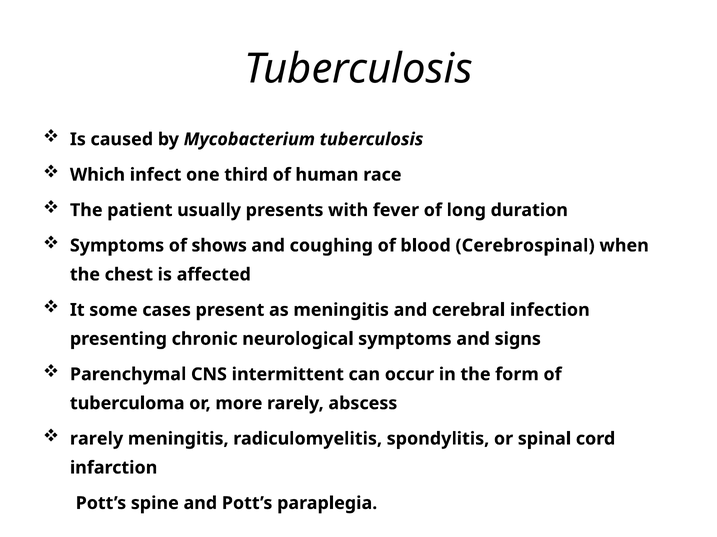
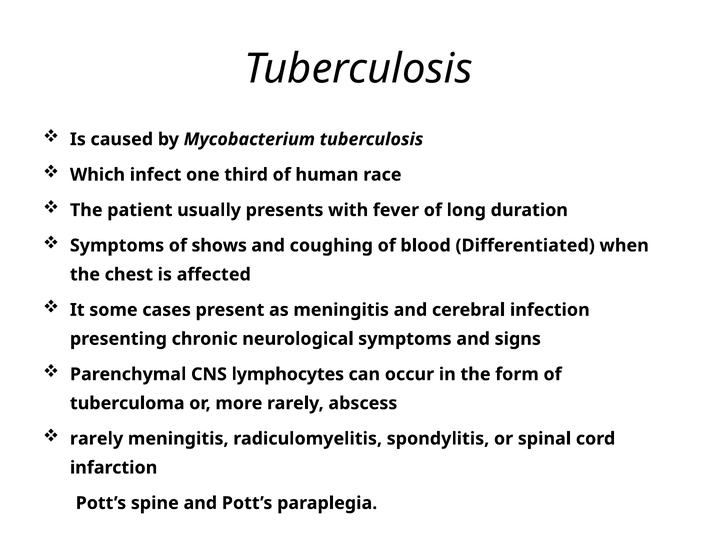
Cerebrospinal: Cerebrospinal -> Differentiated
intermittent: intermittent -> lymphocytes
